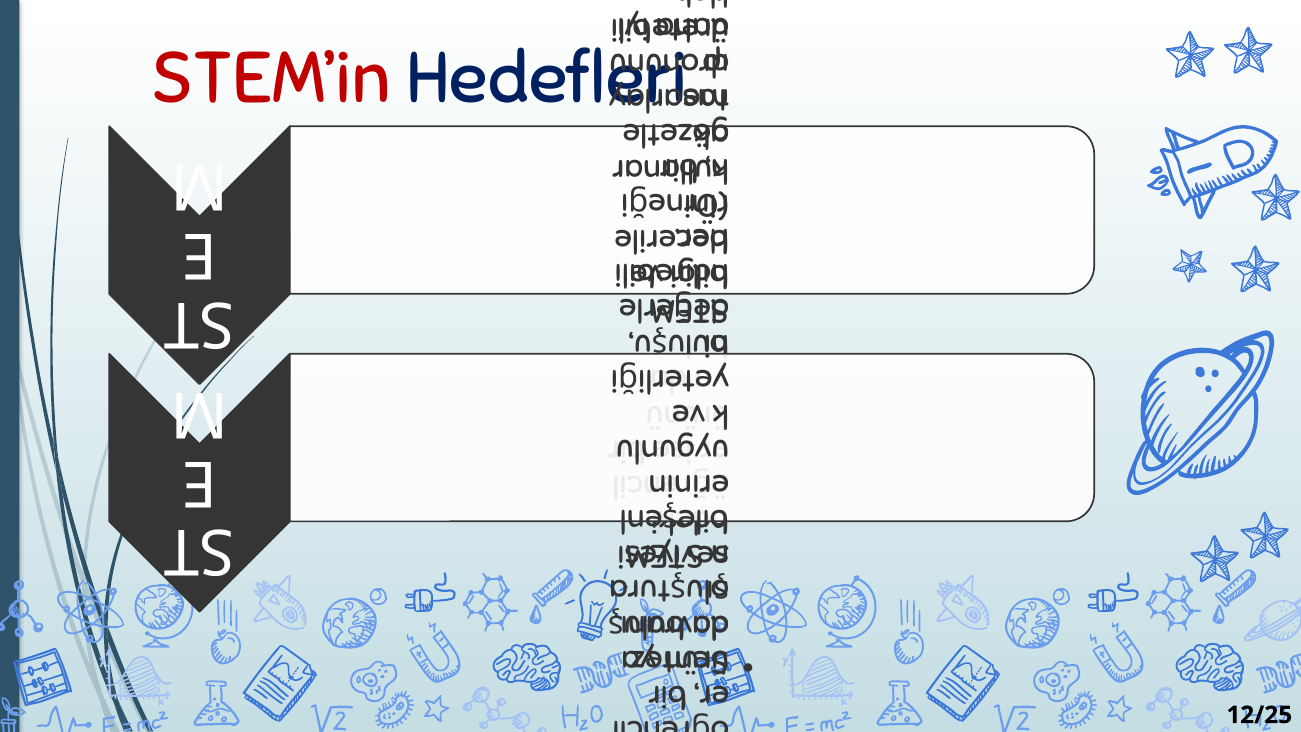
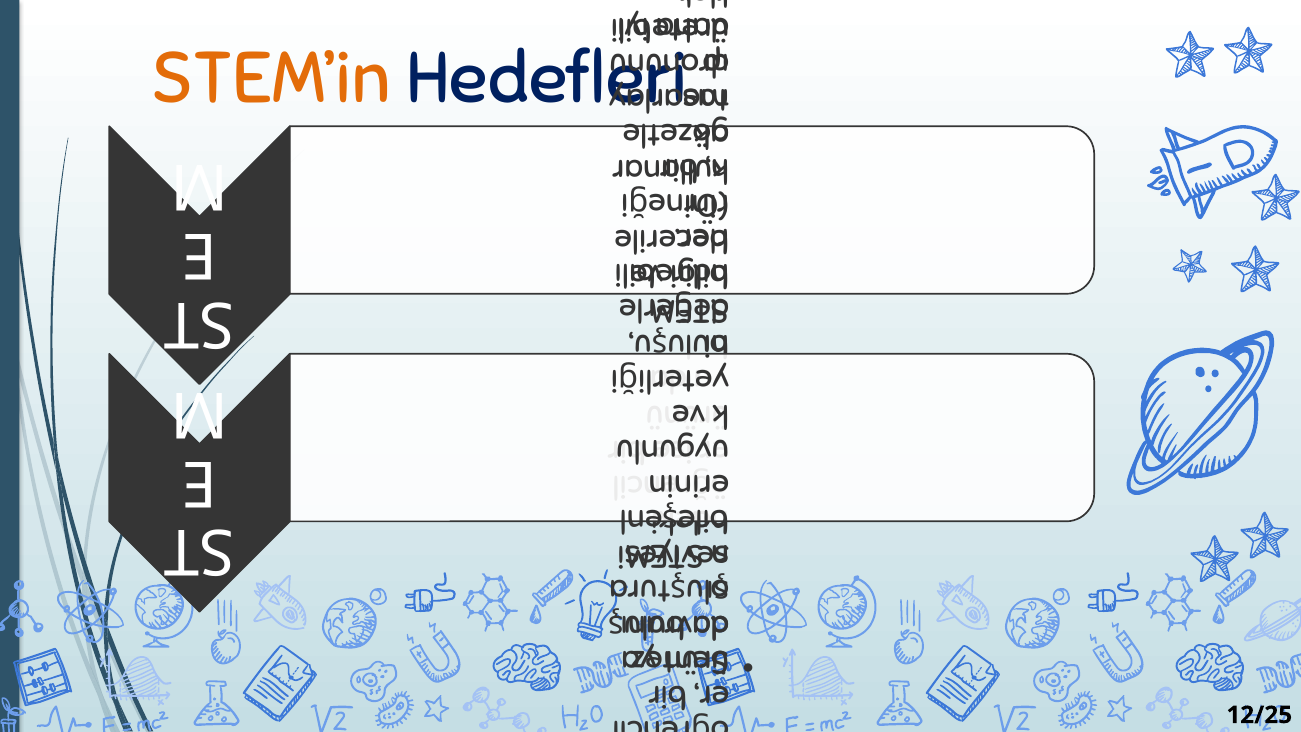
STEM’in colour: red -> orange
